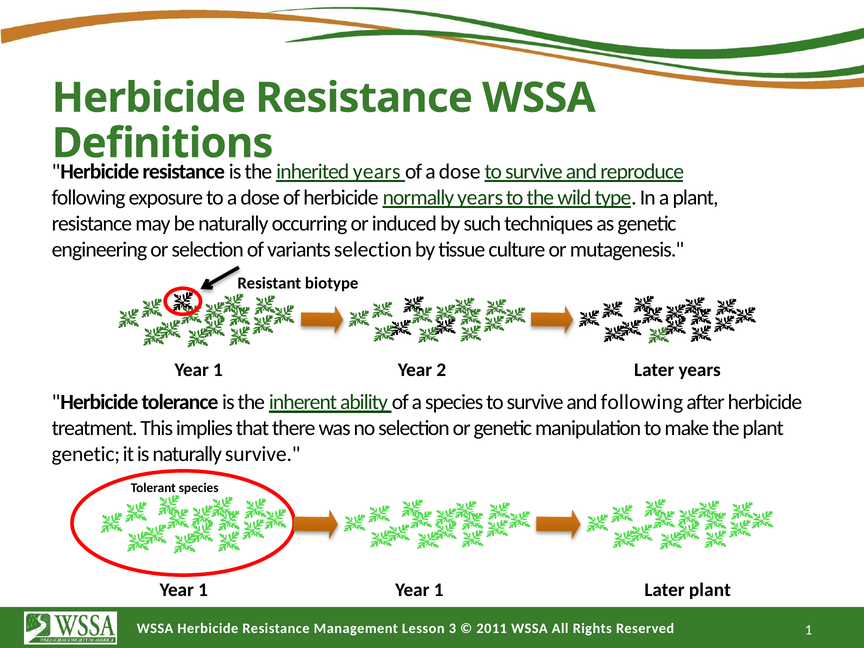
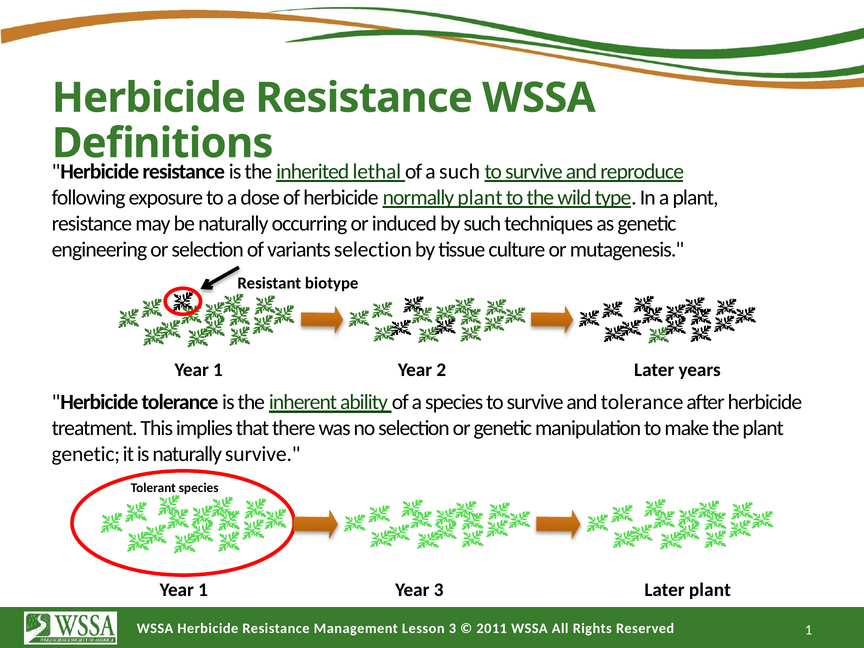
inherited years: years -> lethal
of a dose: dose -> such
normally years: years -> plant
and following: following -> tolerance
Year 1 Year 1: 1 -> 3
